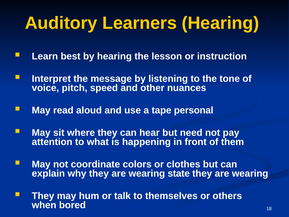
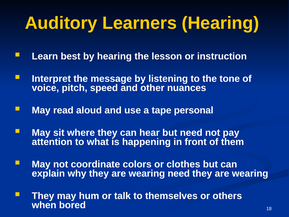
wearing state: state -> need
